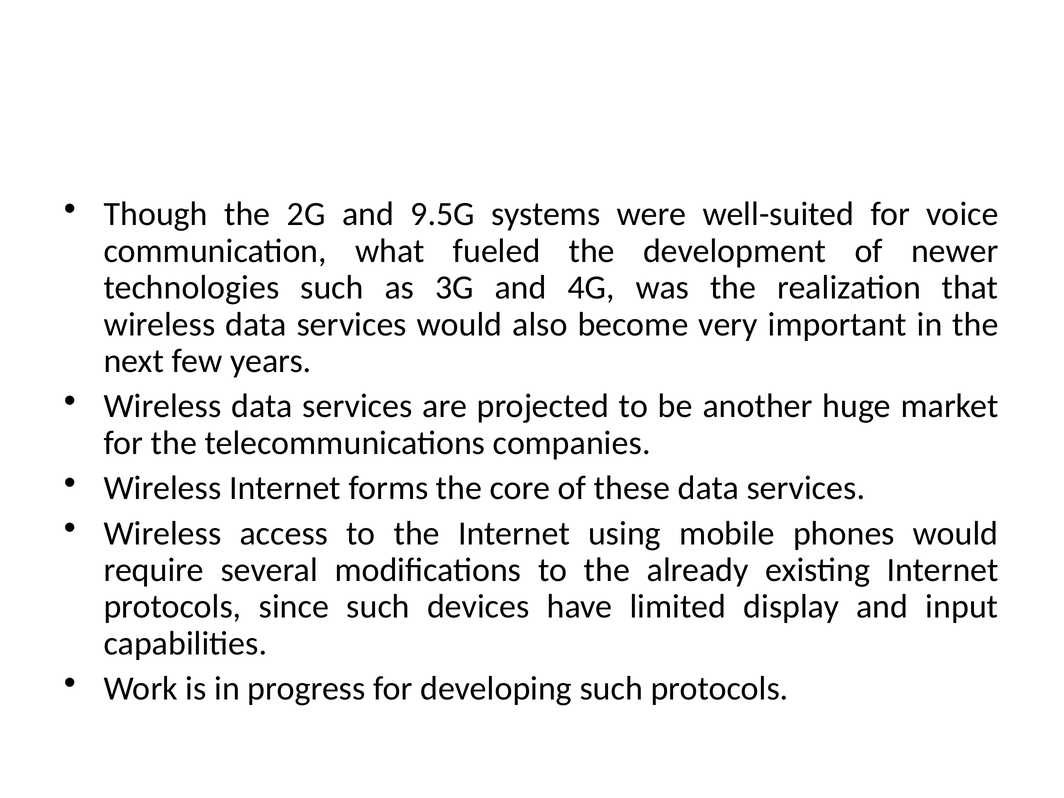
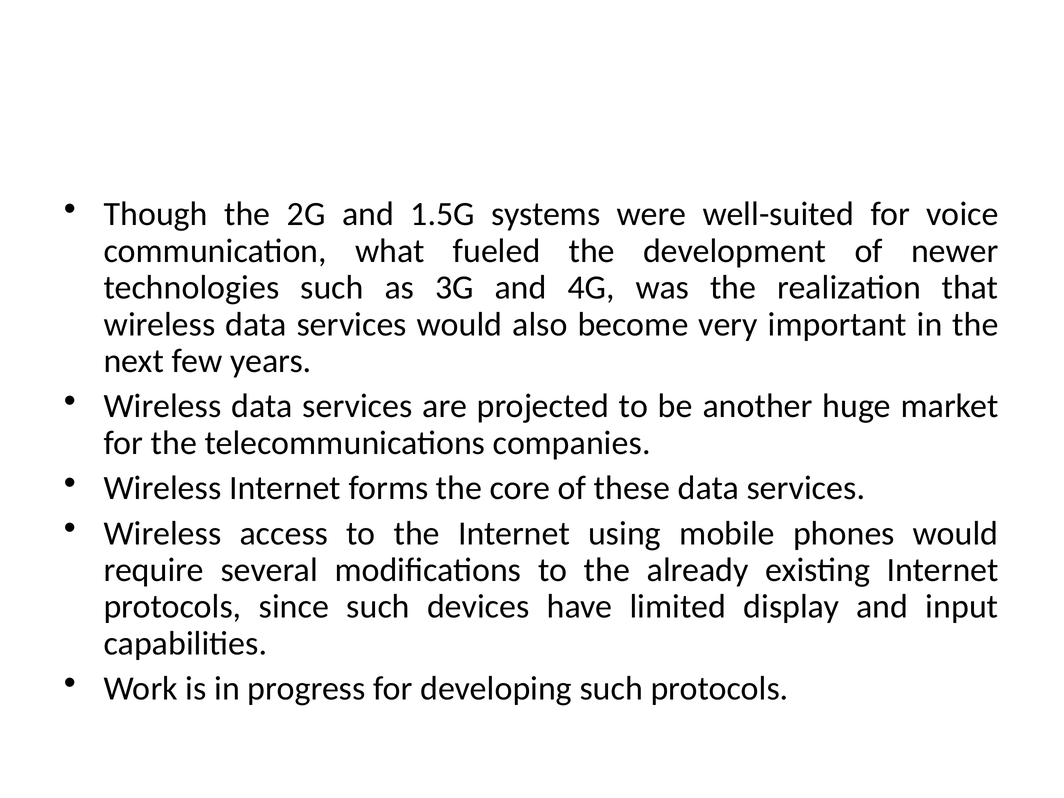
9.5G: 9.5G -> 1.5G
